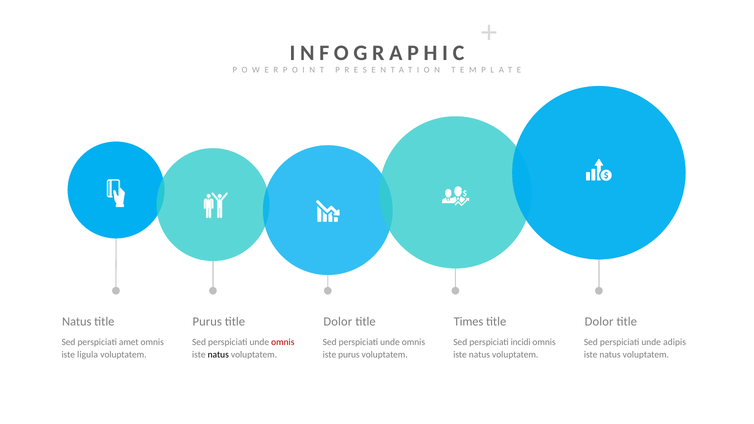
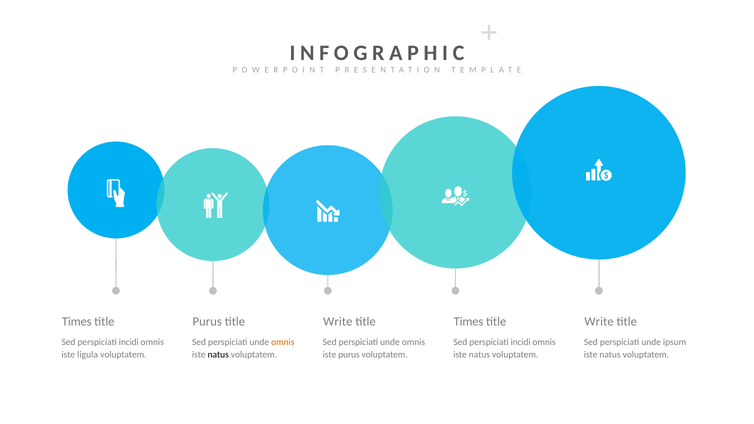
Natus at (77, 322): Natus -> Times
Dolor at (338, 322): Dolor -> Write
Dolor at (599, 322): Dolor -> Write
amet at (129, 342): amet -> incidi
omnis at (283, 342) colour: red -> orange
adipis: adipis -> ipsum
